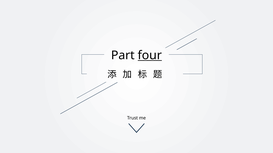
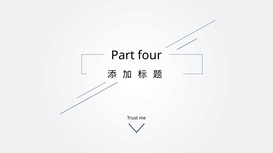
four underline: present -> none
